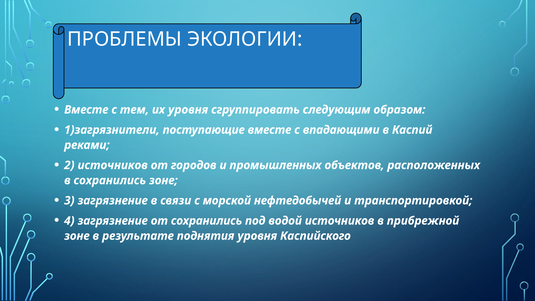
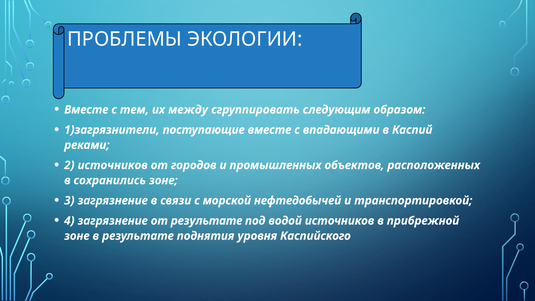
их уровня: уровня -> между
от сохранились: сохранились -> результате
